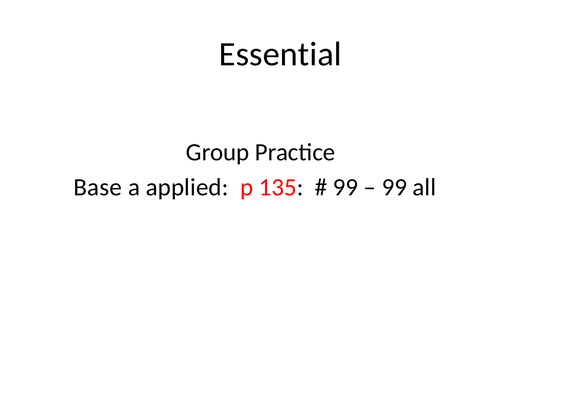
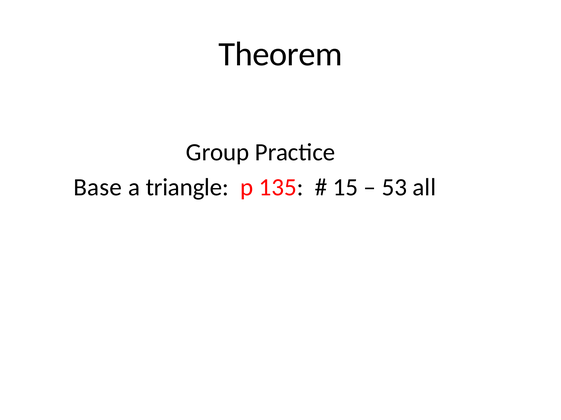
Essential: Essential -> Theorem
applied: applied -> triangle
99 at (345, 188): 99 -> 15
99 at (394, 188): 99 -> 53
